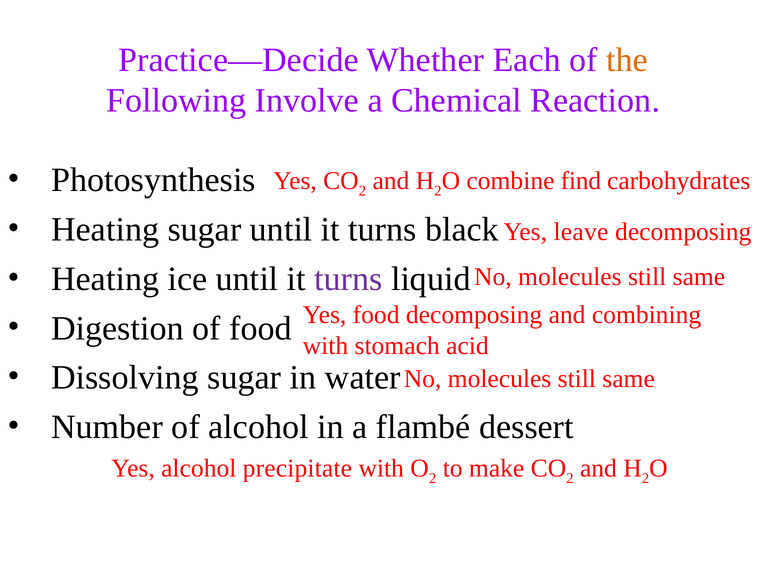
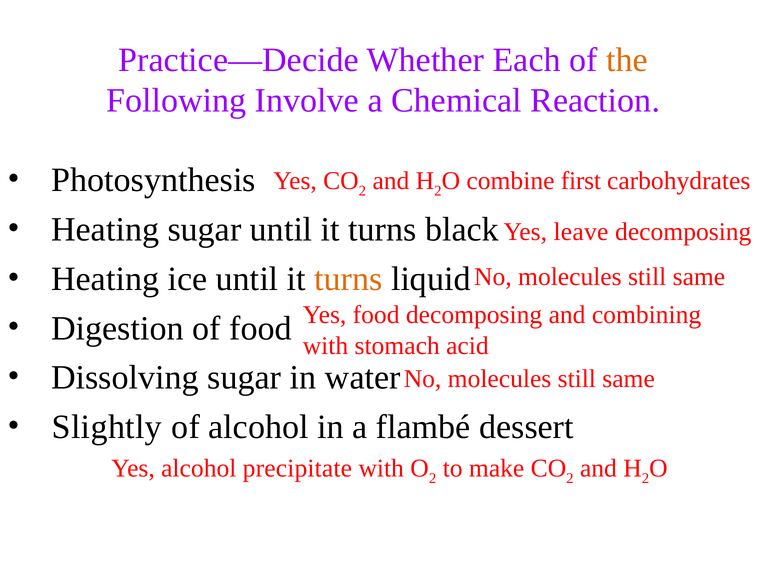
find: find -> first
turns at (348, 279) colour: purple -> orange
Number: Number -> Slightly
